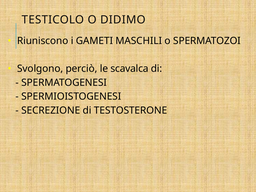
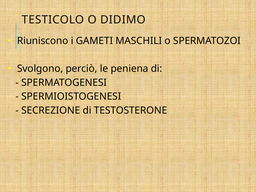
scavalca: scavalca -> peniena
